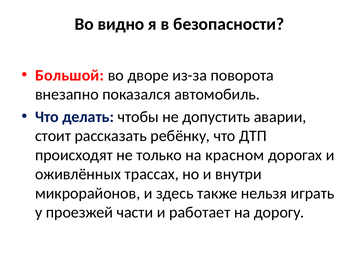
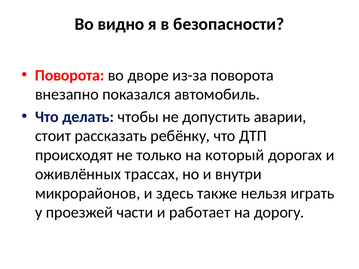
Большой at (70, 75): Большой -> Поворота
красном: красном -> который
